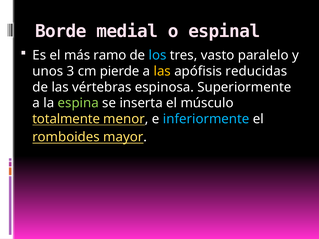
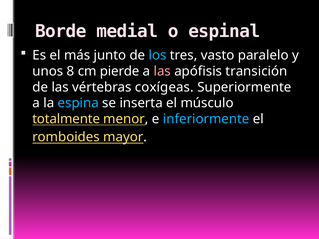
ramo: ramo -> junto
3: 3 -> 8
las at (162, 71) colour: yellow -> pink
reducidas: reducidas -> transición
espinosa: espinosa -> coxígeas
espina colour: light green -> light blue
